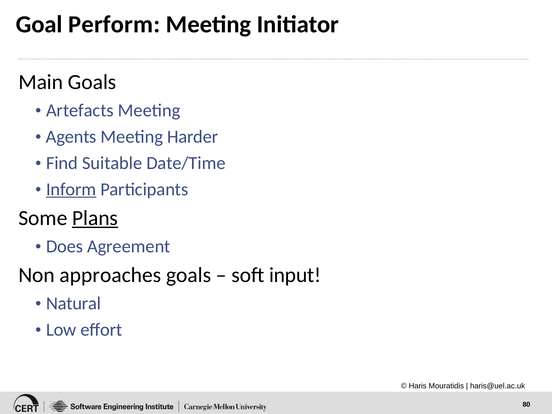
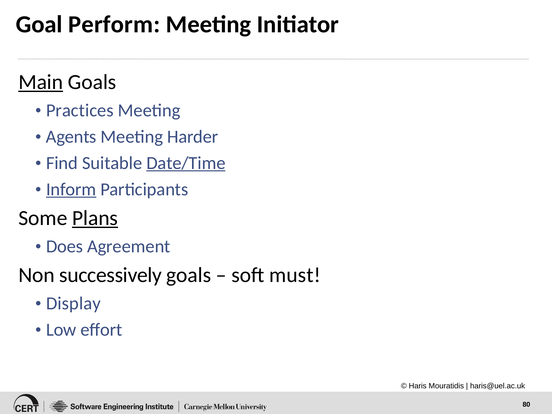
Main underline: none -> present
Artefacts: Artefacts -> Practices
Date/Time underline: none -> present
approaches: approaches -> successively
input: input -> must
Natural: Natural -> Display
